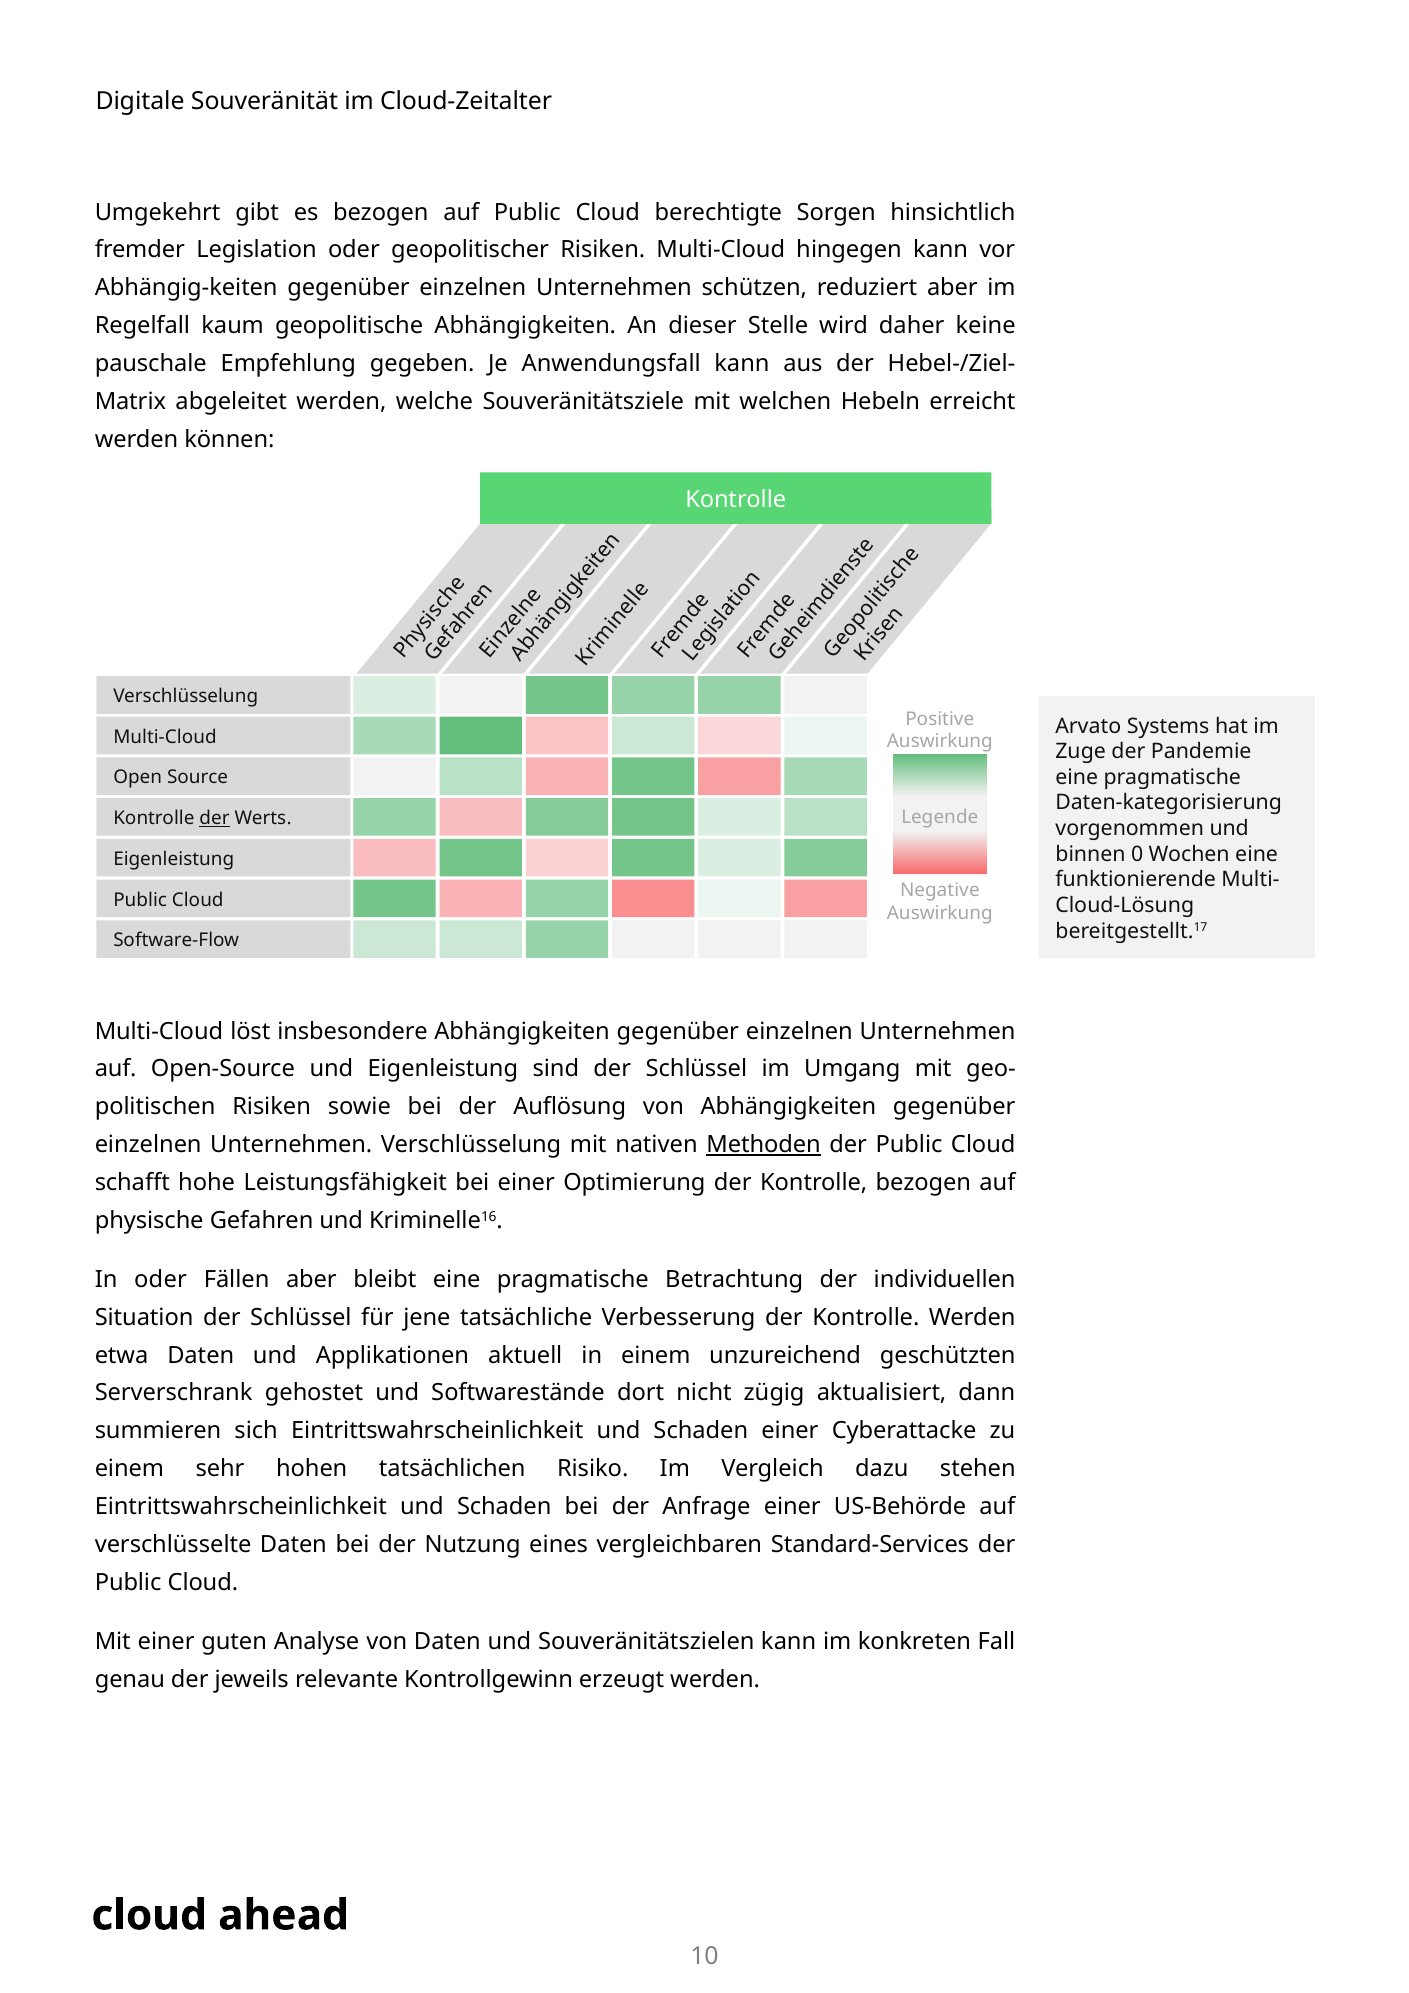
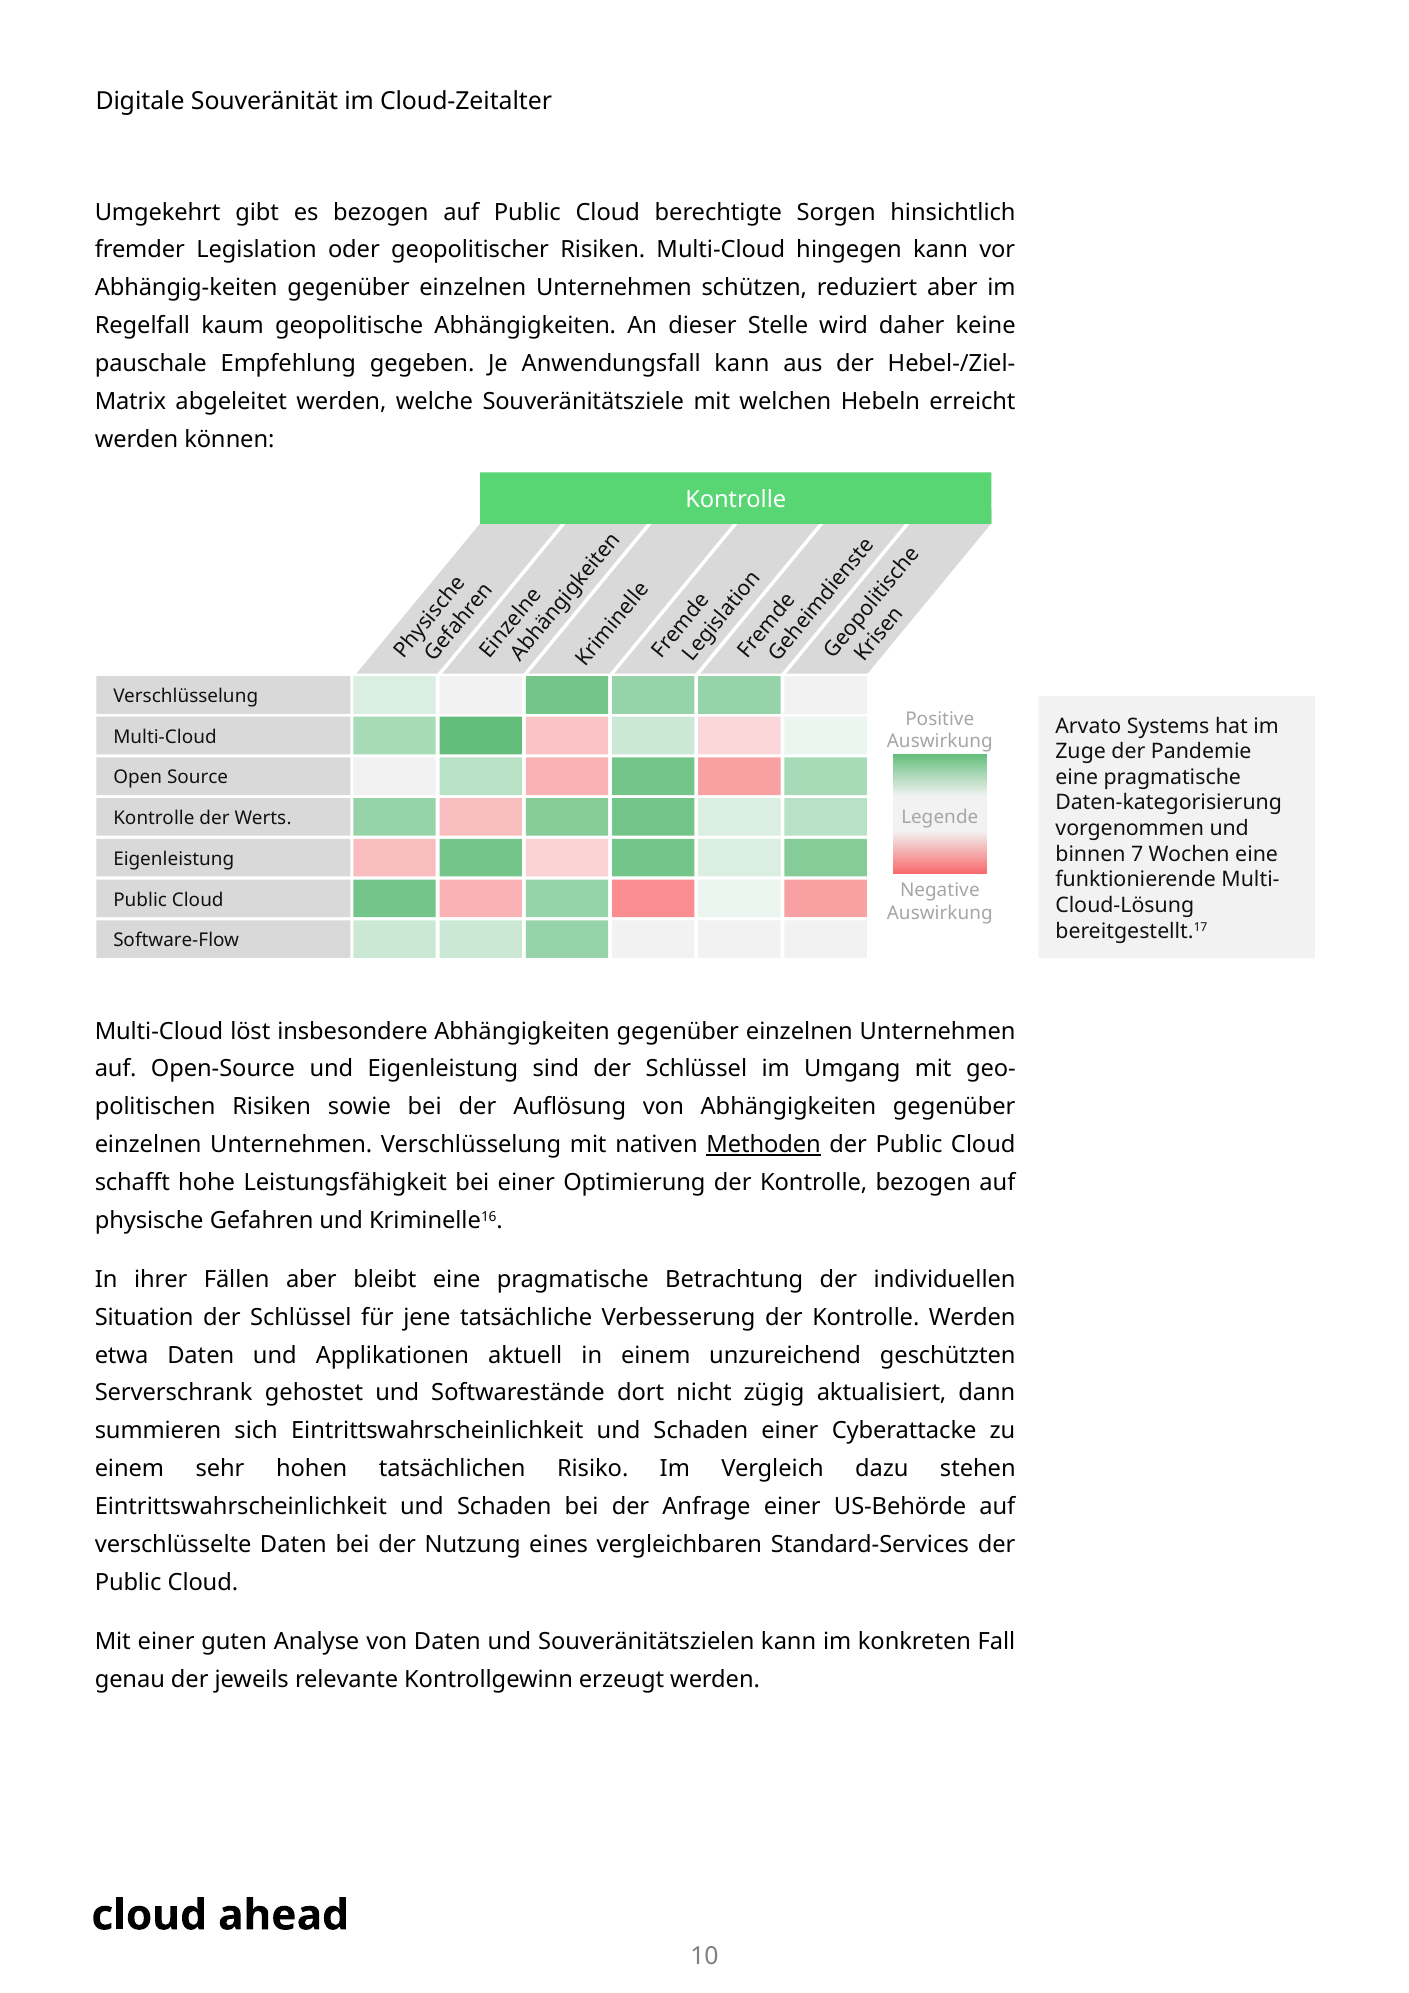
der at (215, 818) underline: present -> none
0: 0 -> 7
In oder: oder -> ihrer
